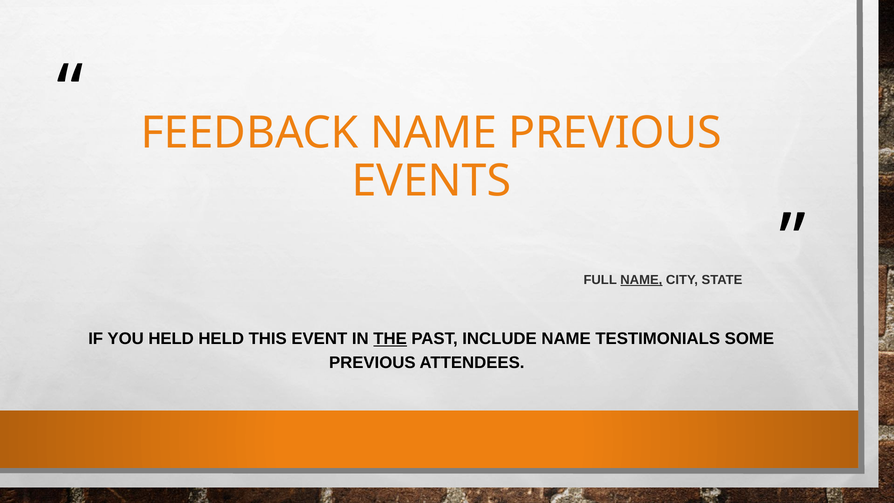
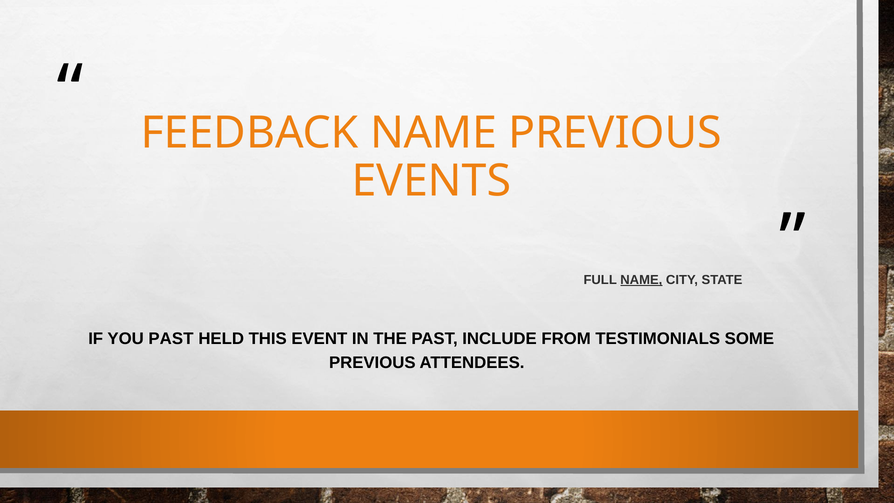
YOU HELD: HELD -> PAST
THE underline: present -> none
INCLUDE NAME: NAME -> FROM
